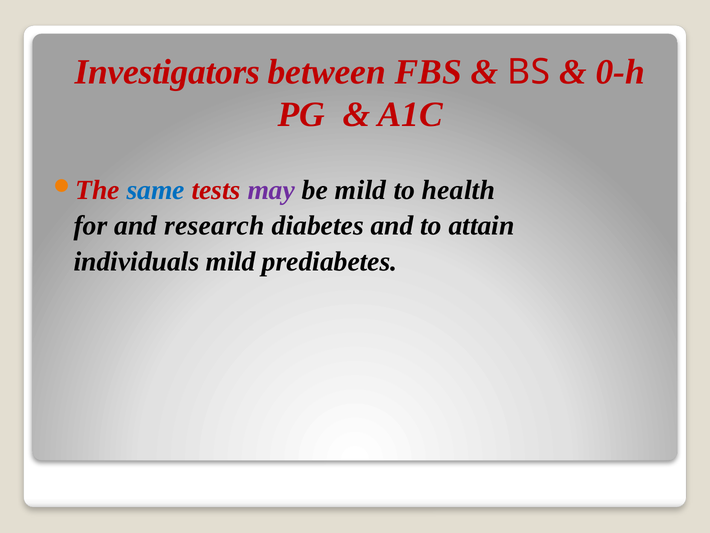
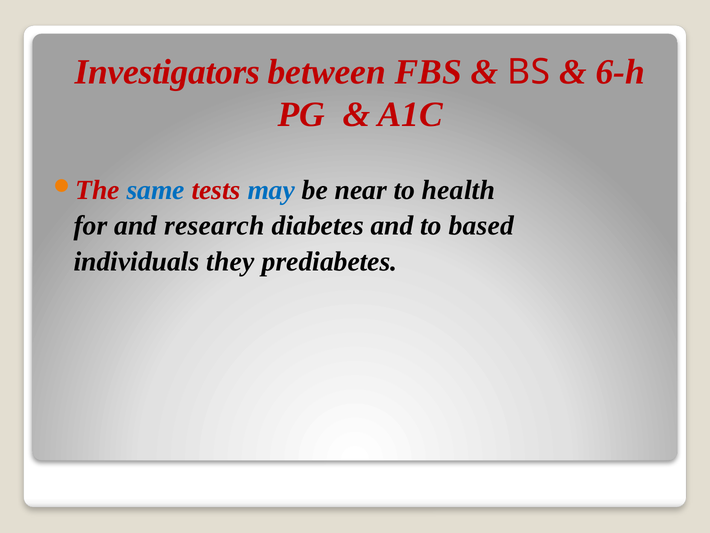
0-h: 0-h -> 6-h
may colour: purple -> blue
be mild: mild -> near
attain: attain -> based
individuals mild: mild -> they
